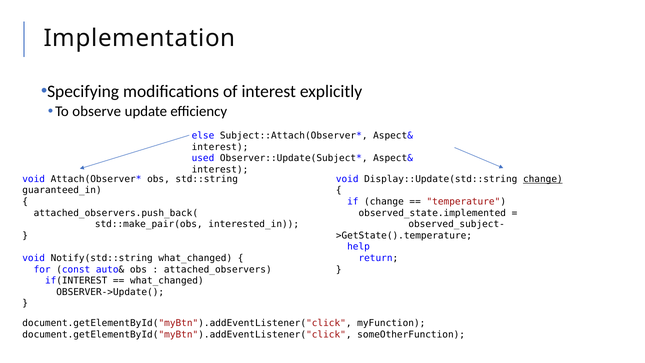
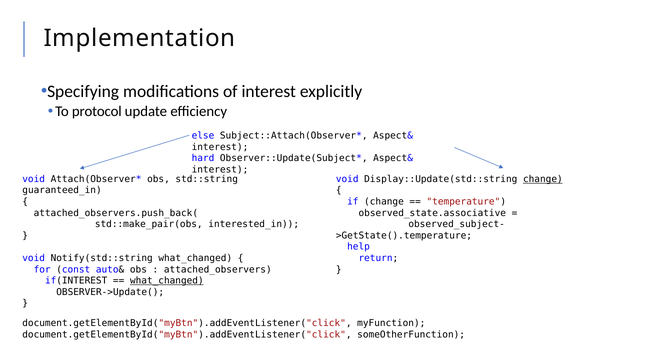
observe: observe -> protocol
used: used -> hard
observed_state.implemented: observed_state.implemented -> observed_state.associative
what_changed at (167, 281) underline: none -> present
